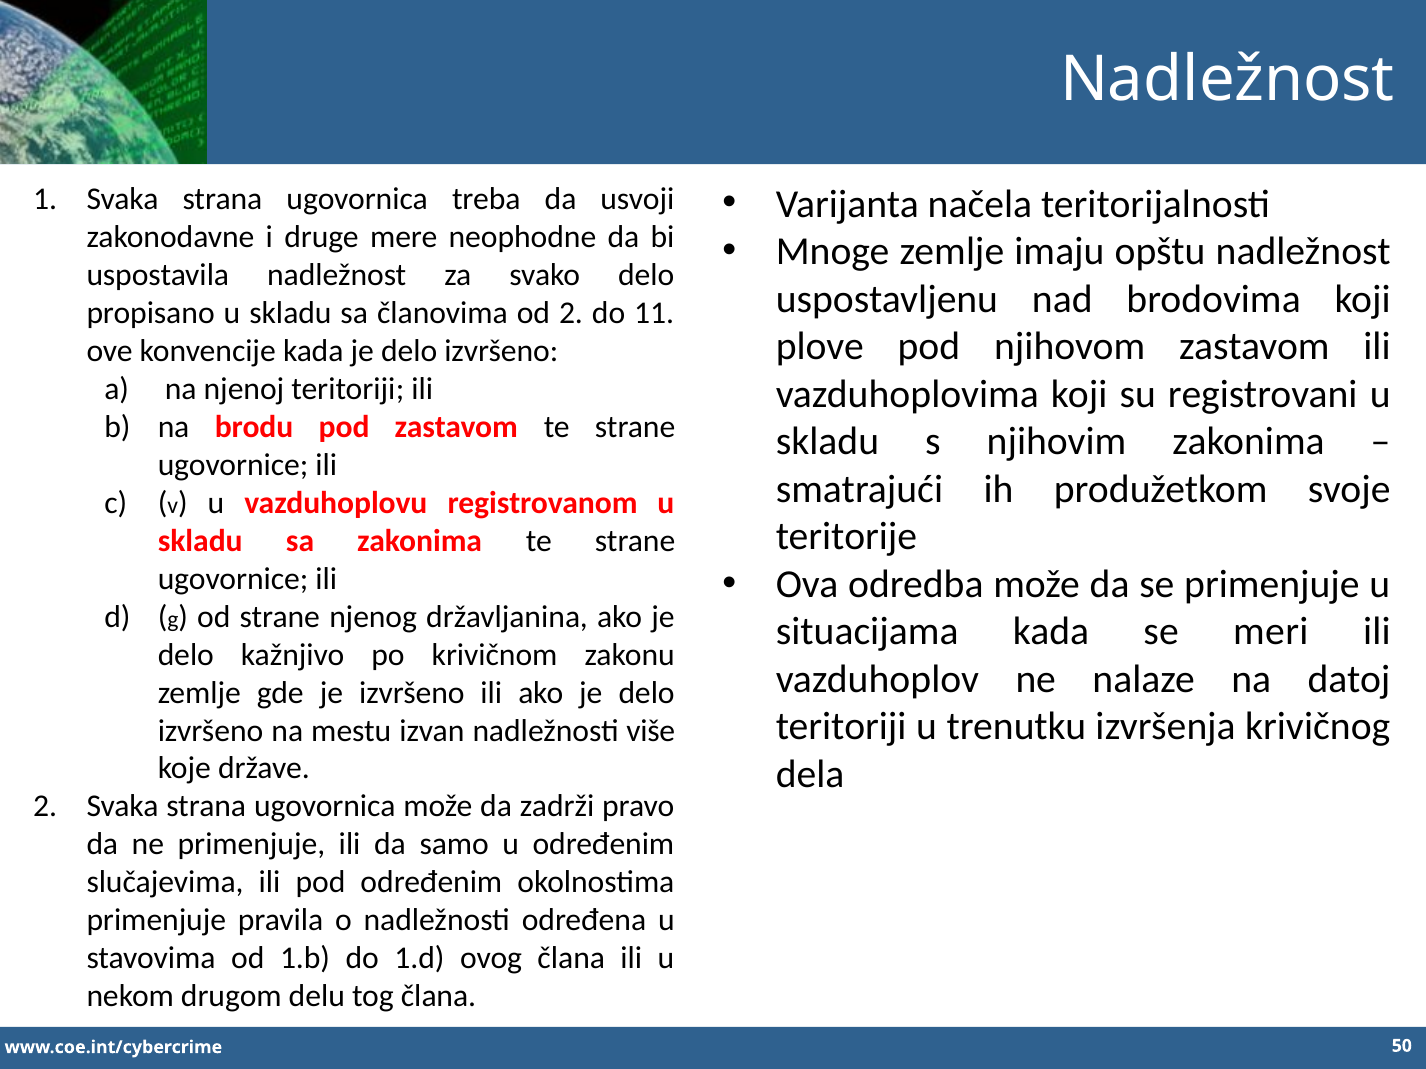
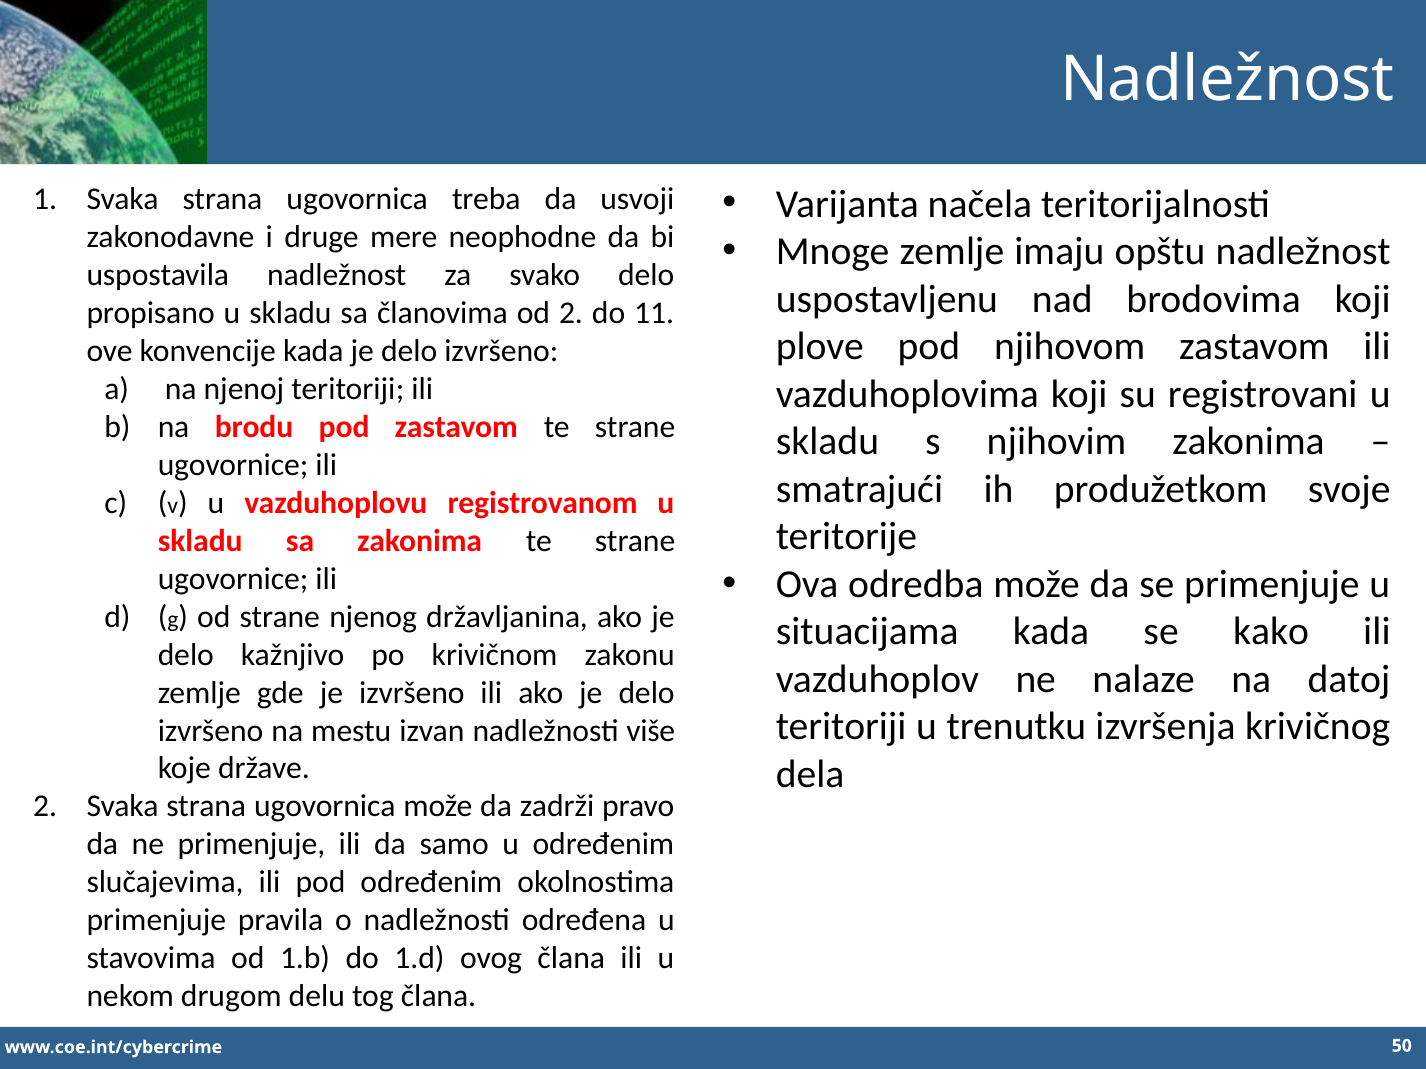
meri: meri -> kako
